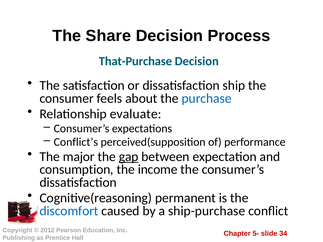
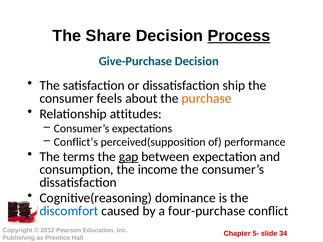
Process underline: none -> present
That-Purchase: That-Purchase -> Give-Purchase
purchase colour: blue -> orange
evaluate: evaluate -> attitudes
major: major -> terms
permanent: permanent -> dominance
ship-purchase: ship-purchase -> four-purchase
